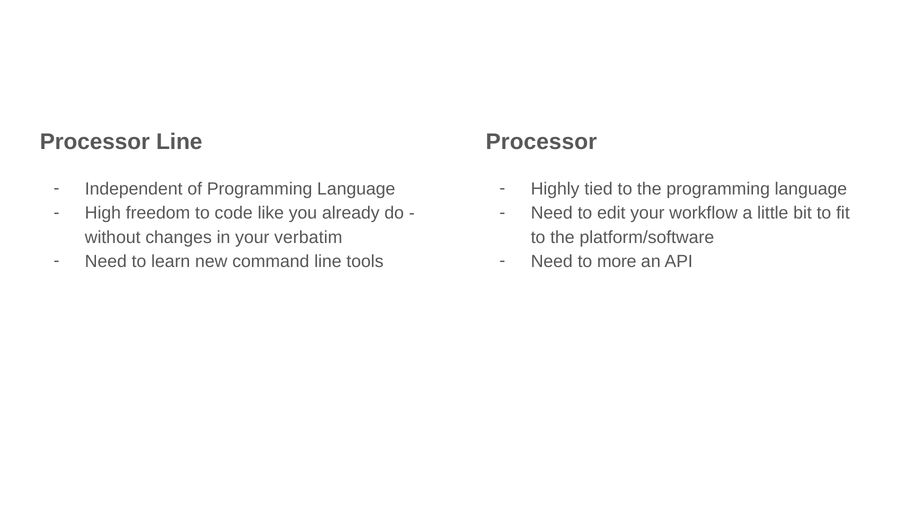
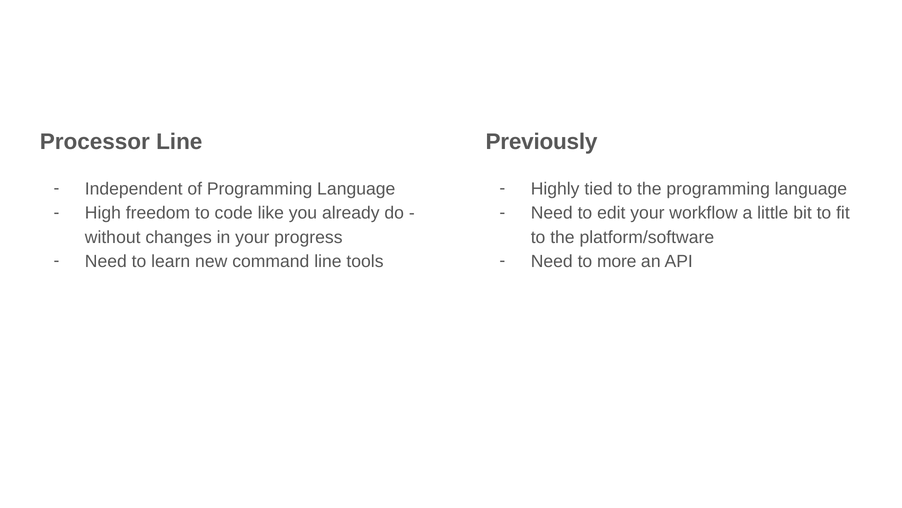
Processor at (541, 142): Processor -> Previously
verbatim: verbatim -> progress
